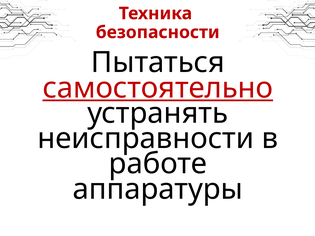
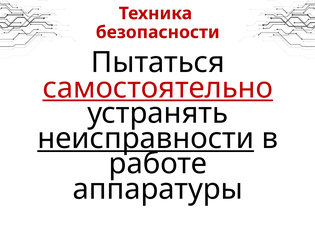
неисправности underline: none -> present
